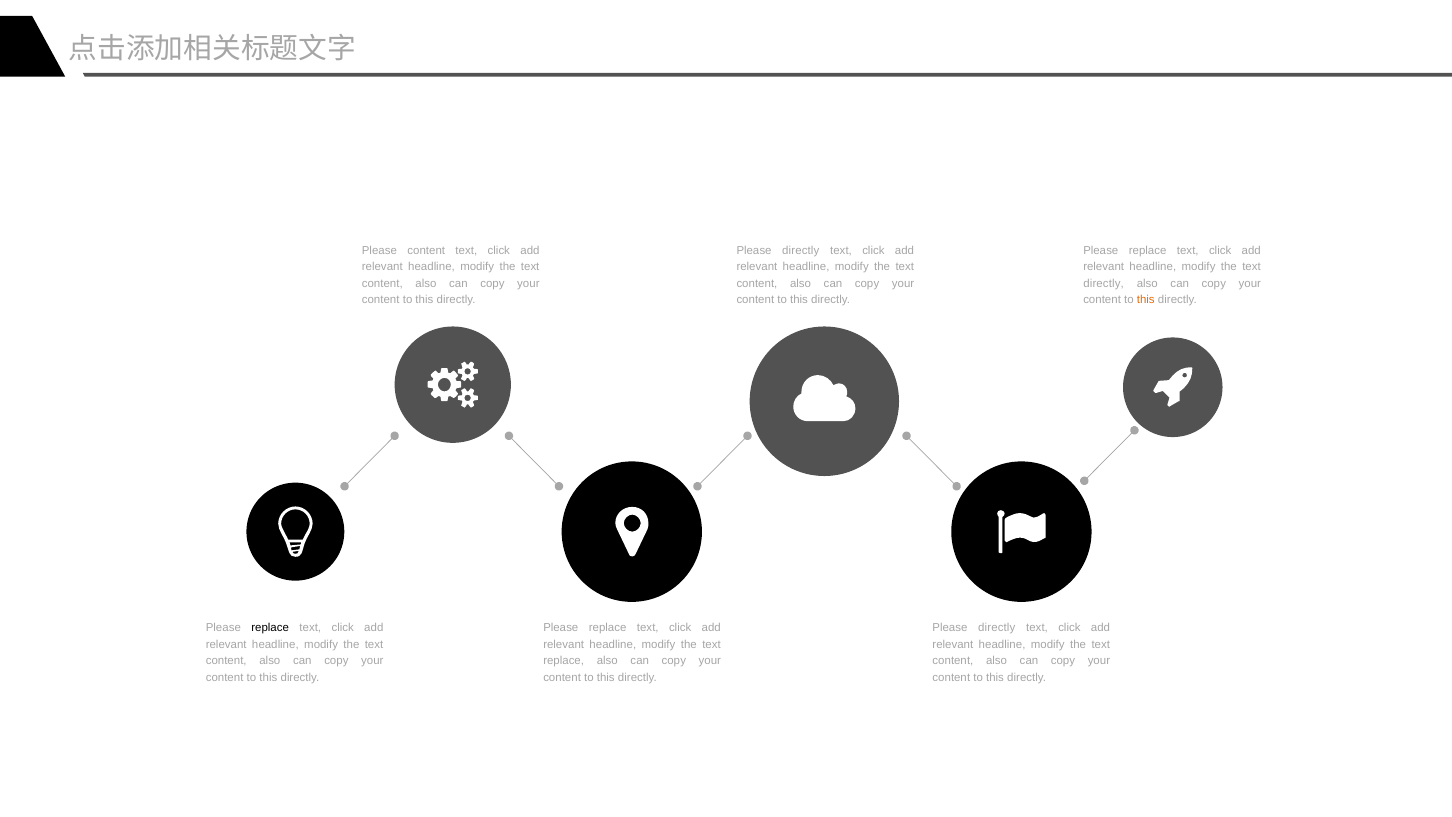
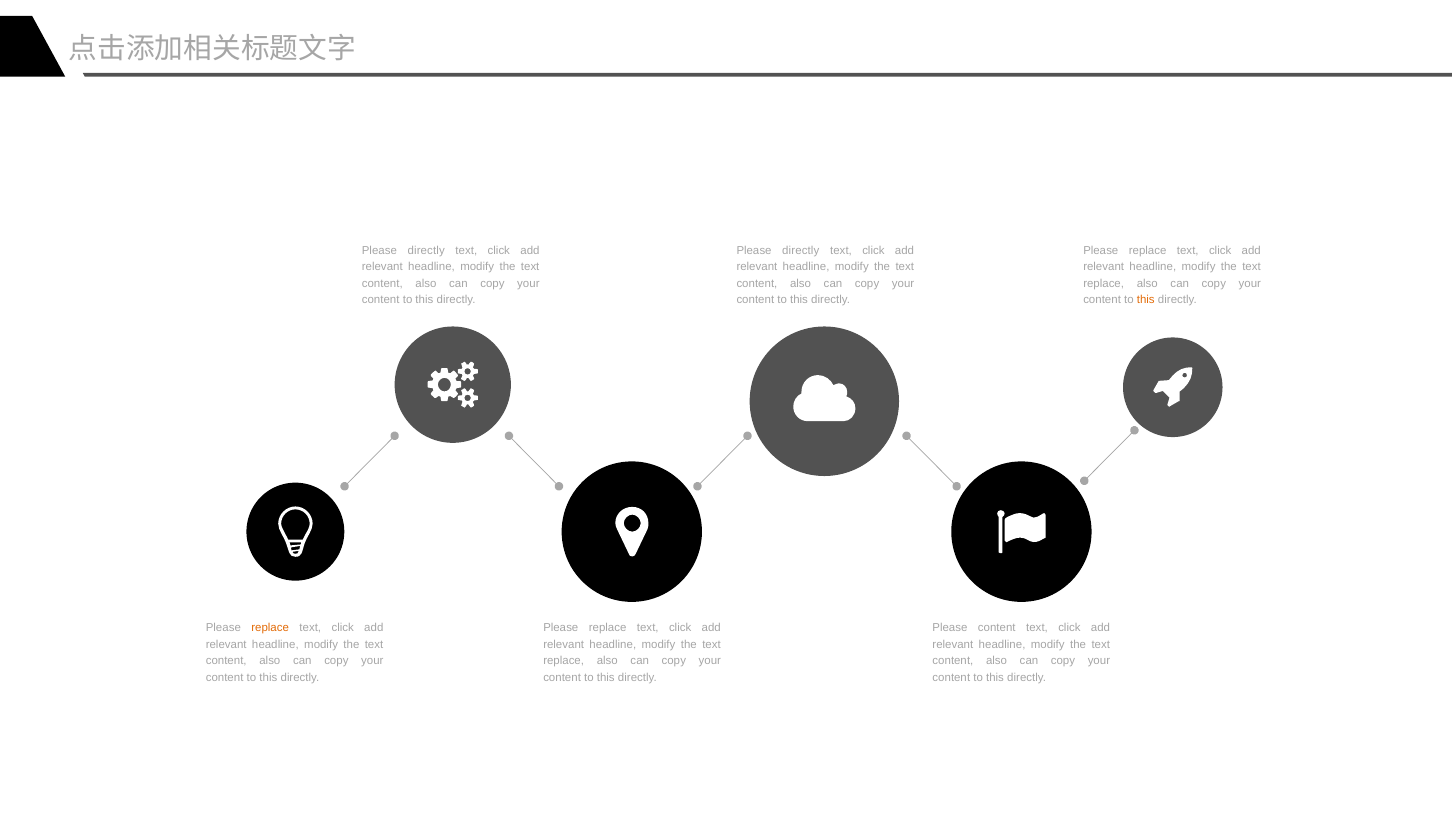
content at (426, 250): content -> directly
directly at (1104, 283): directly -> replace
replace at (270, 628) colour: black -> orange
directly at (997, 628): directly -> content
